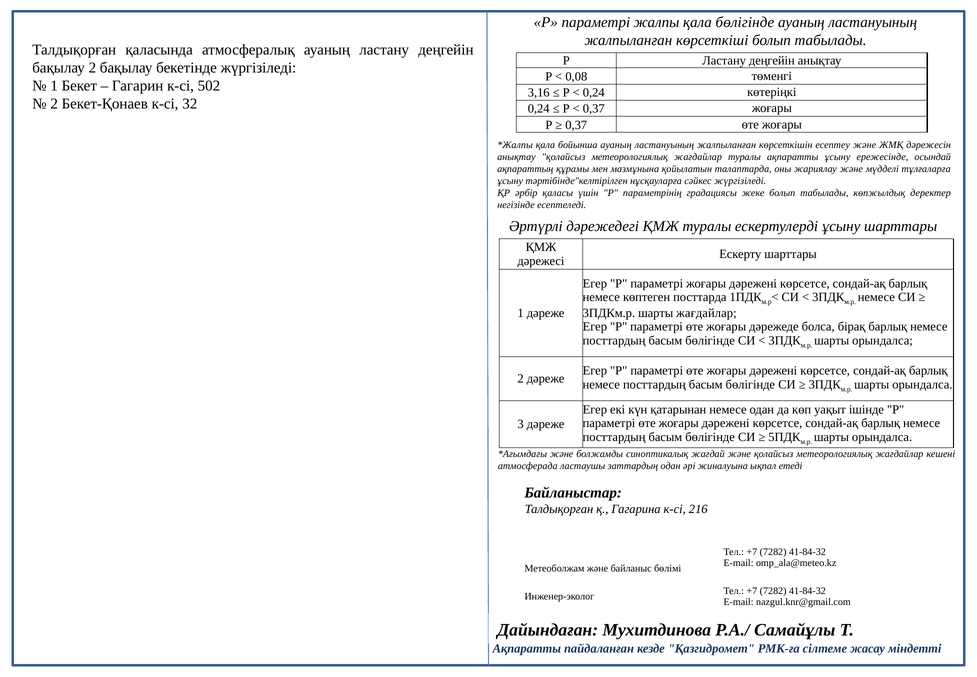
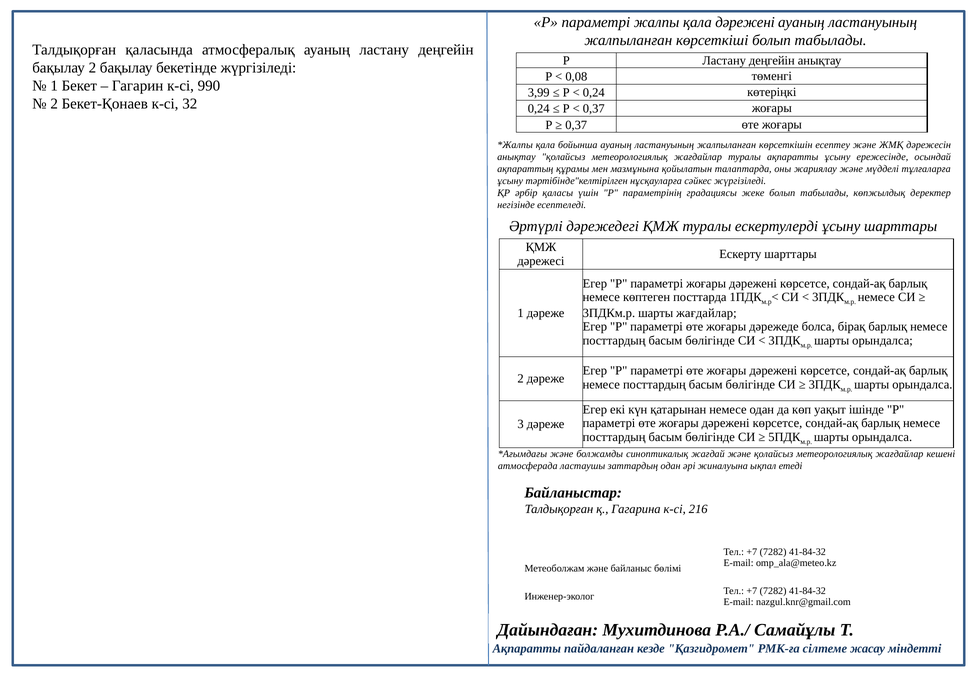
қала бөлігінде: бөлігінде -> дәрежені
502: 502 -> 990
3,16: 3,16 -> 3,99
